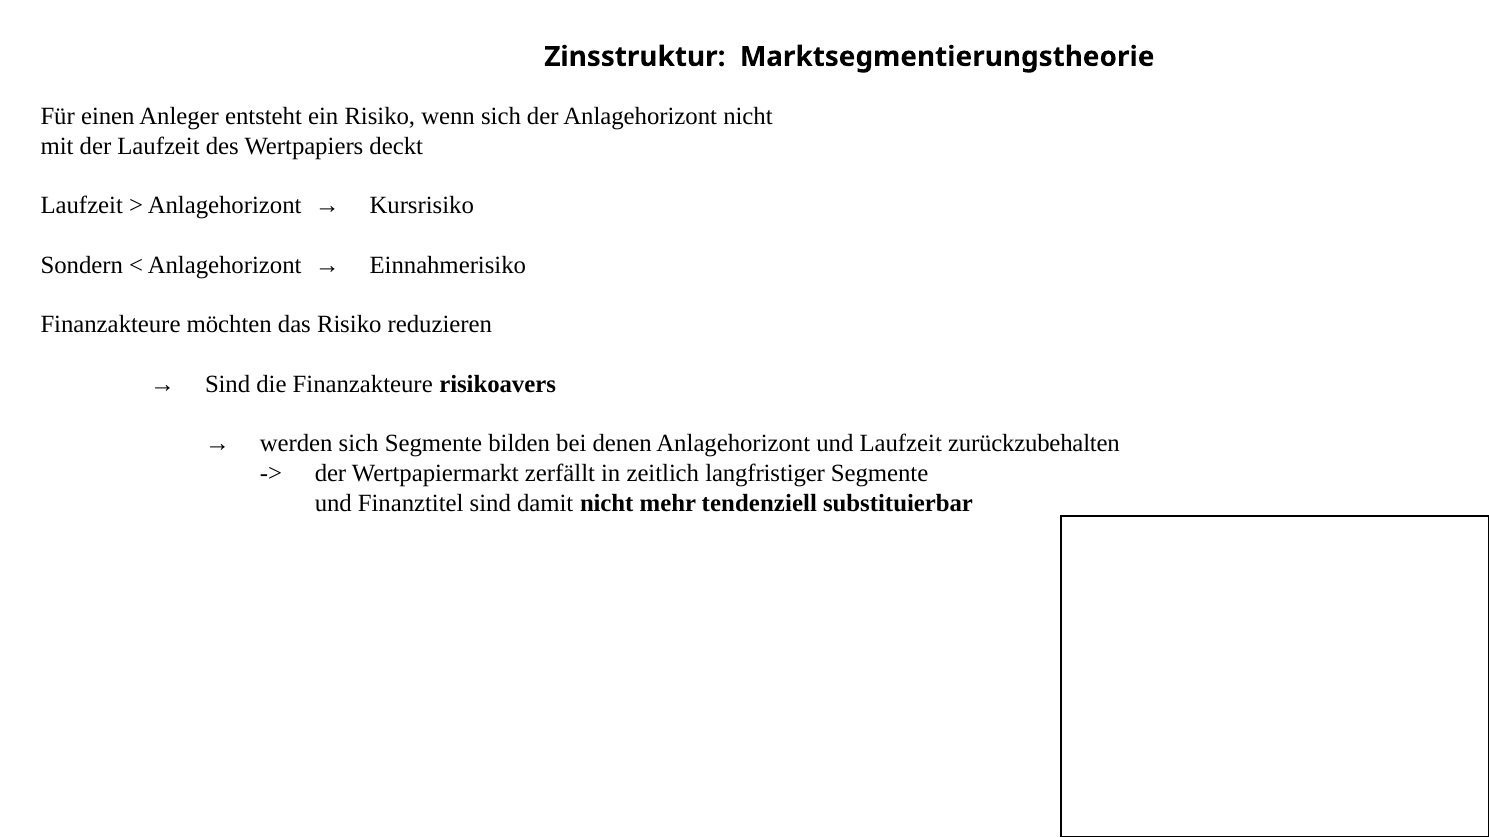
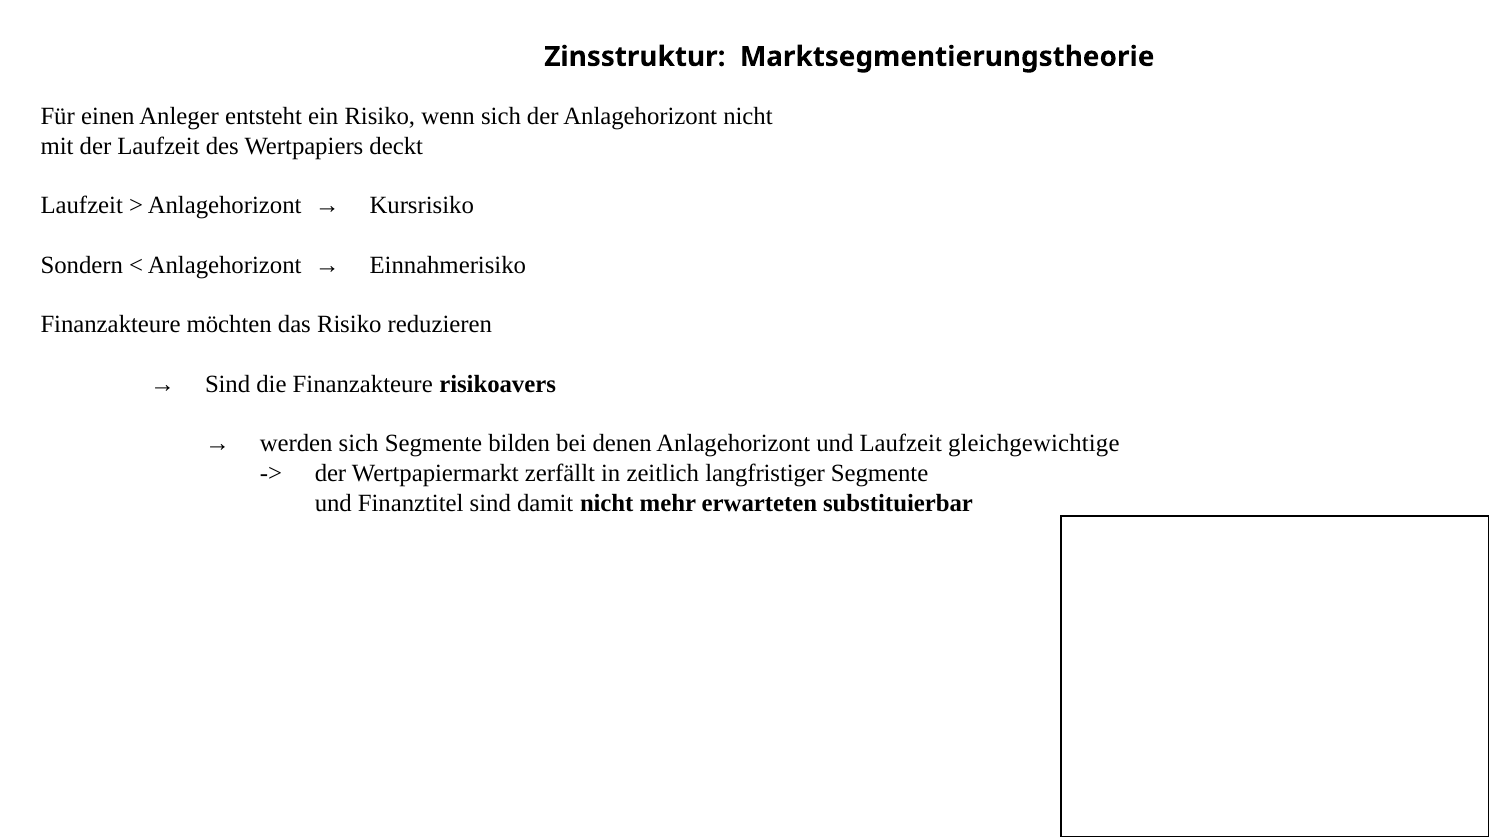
zurückzubehalten: zurückzubehalten -> gleichgewichtige
tendenziell: tendenziell -> erwarteten
